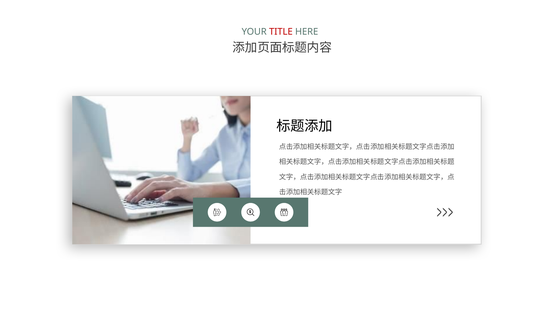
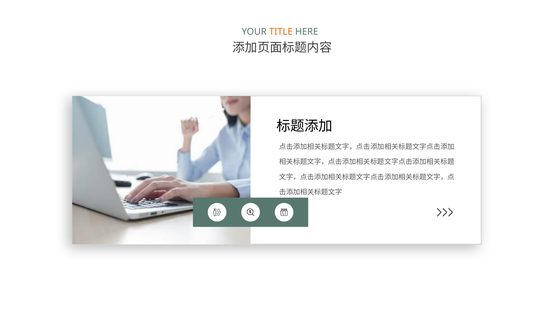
TITLE colour: red -> orange
